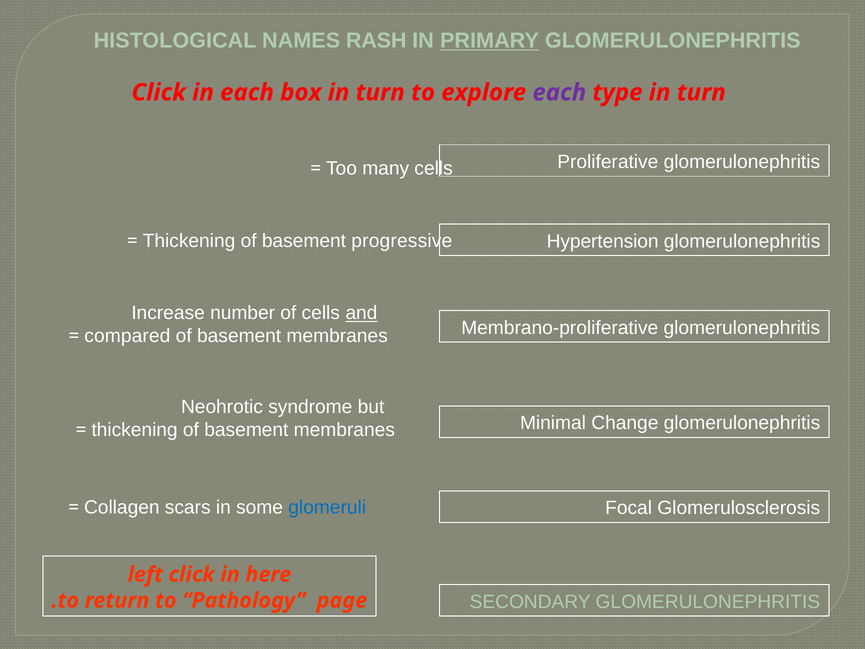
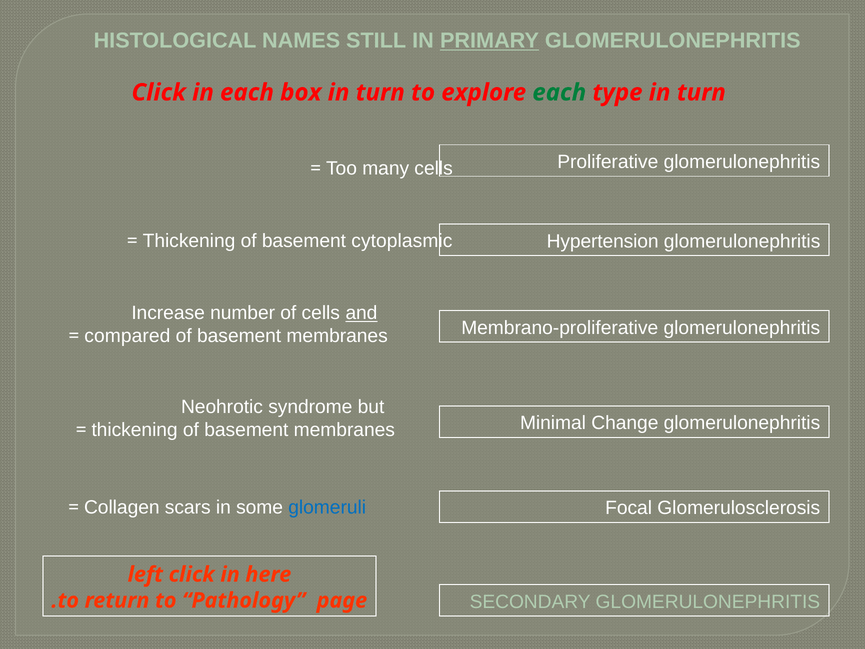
RASH: RASH -> STILL
each at (559, 92) colour: purple -> green
progressive: progressive -> cytoplasmic
